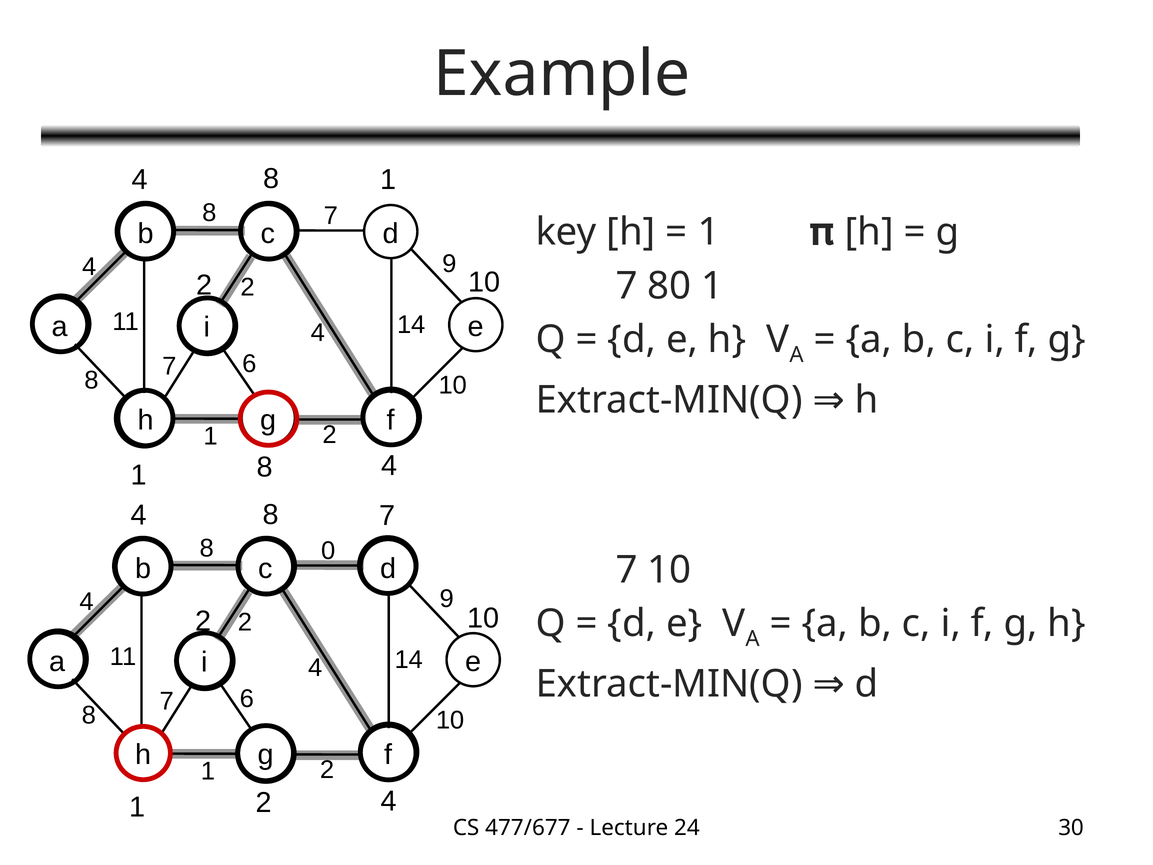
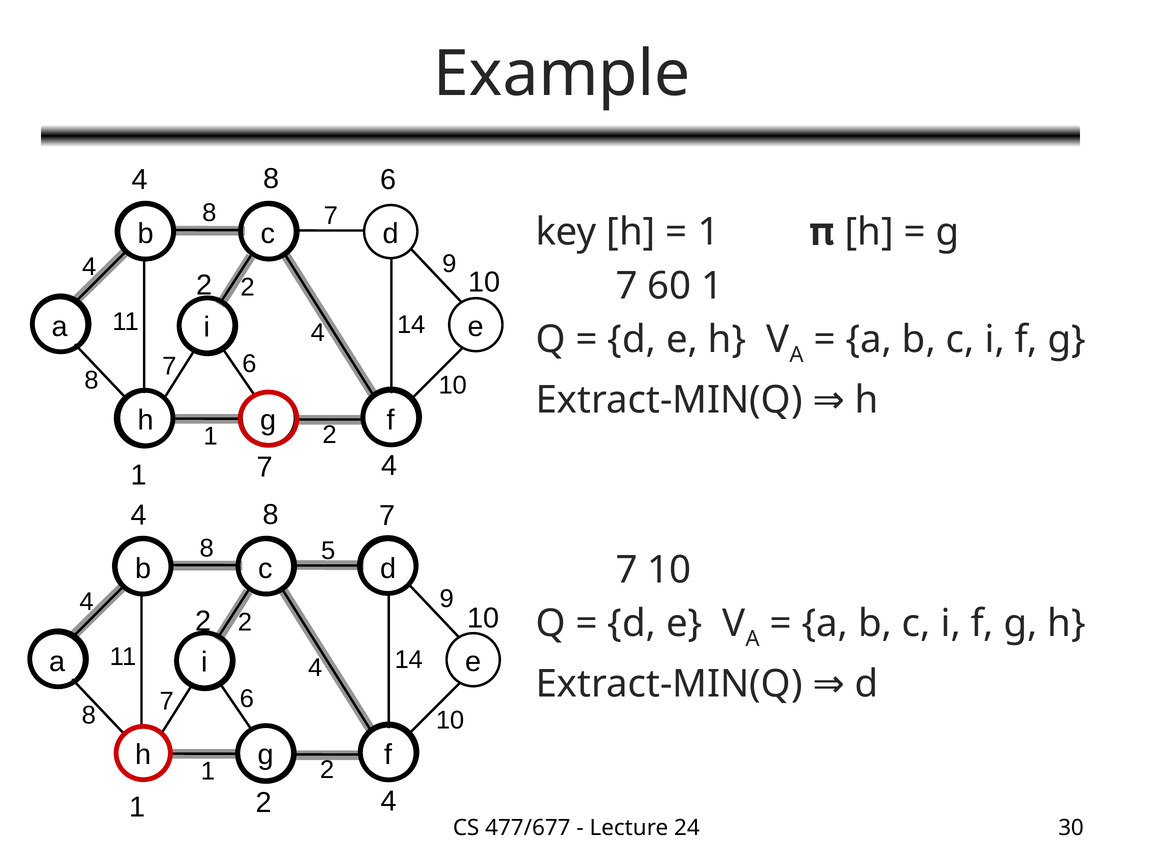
4 1: 1 -> 6
80: 80 -> 60
8 at (265, 467): 8 -> 7
0: 0 -> 5
